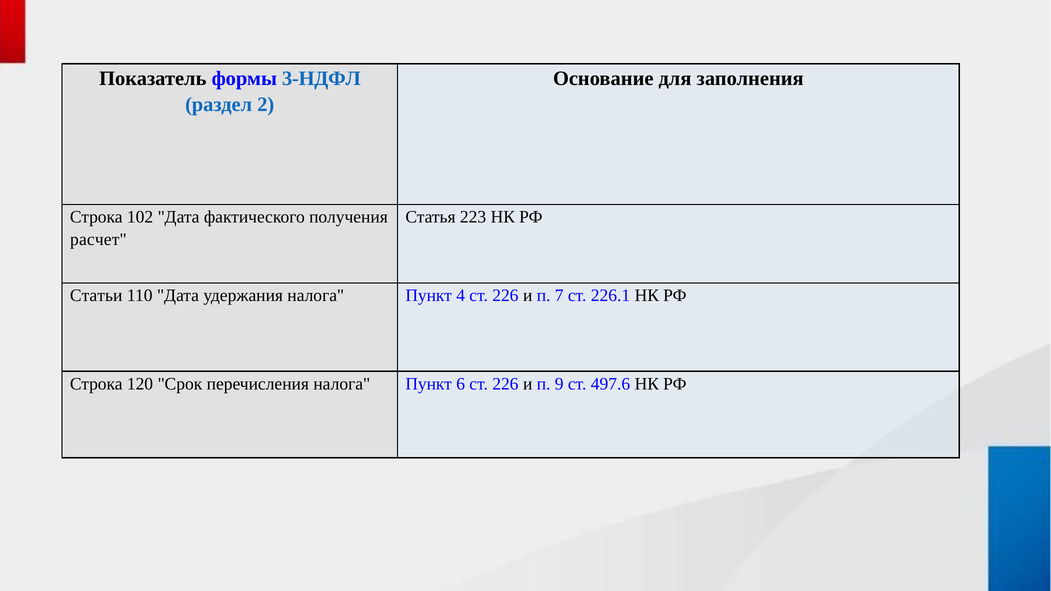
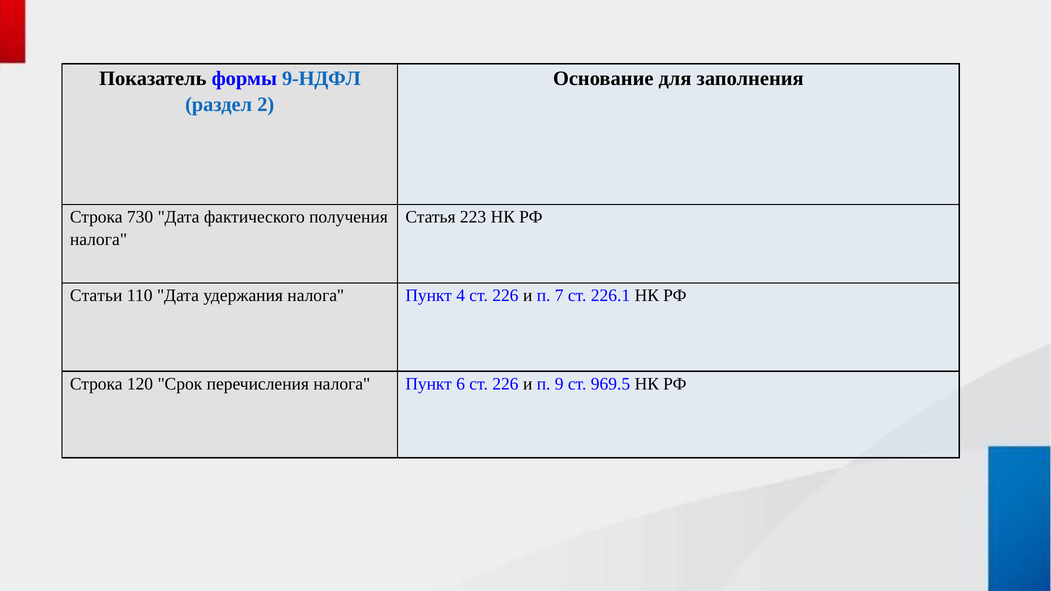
3-НДФЛ: 3-НДФЛ -> 9-НДФЛ
102: 102 -> 730
расчет at (98, 240): расчет -> налога
497.6: 497.6 -> 969.5
